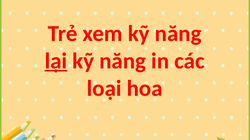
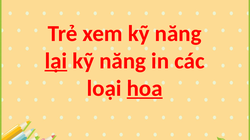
hoa underline: none -> present
